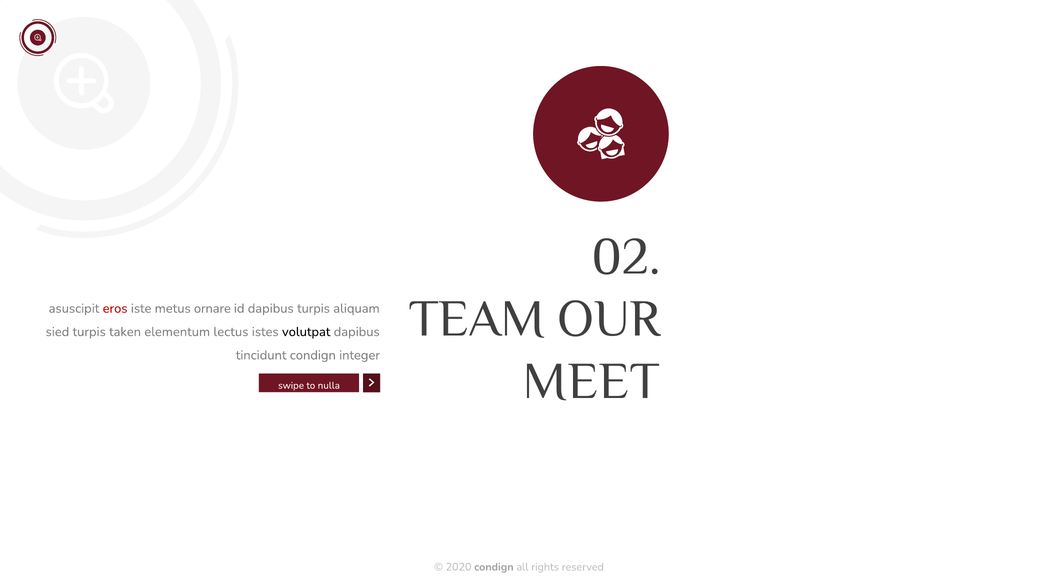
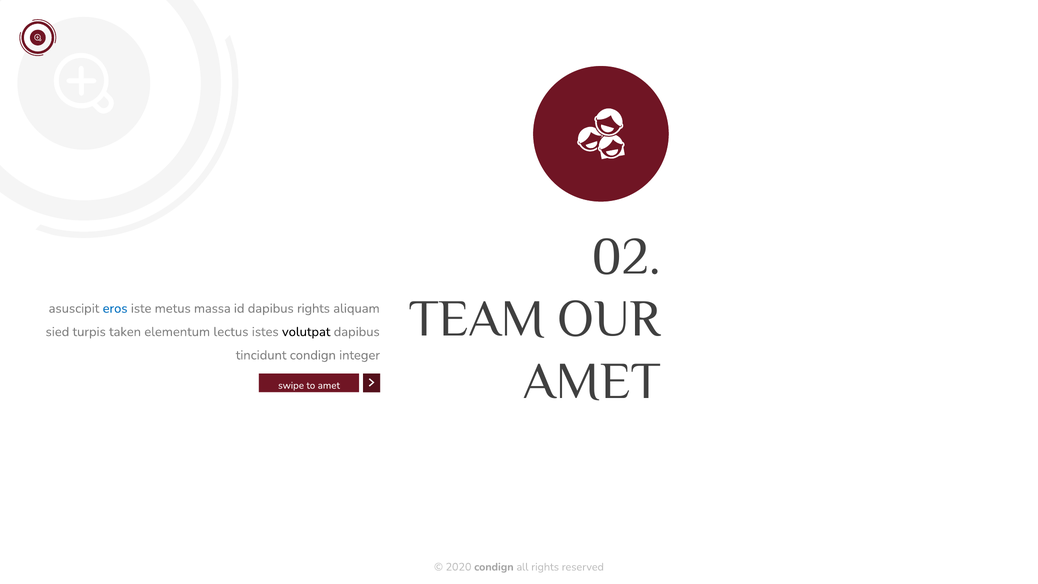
eros colour: red -> blue
ornare: ornare -> massa
dapibus turpis: turpis -> rights
MEET at (592, 381): MEET -> AMET
to nulla: nulla -> amet
